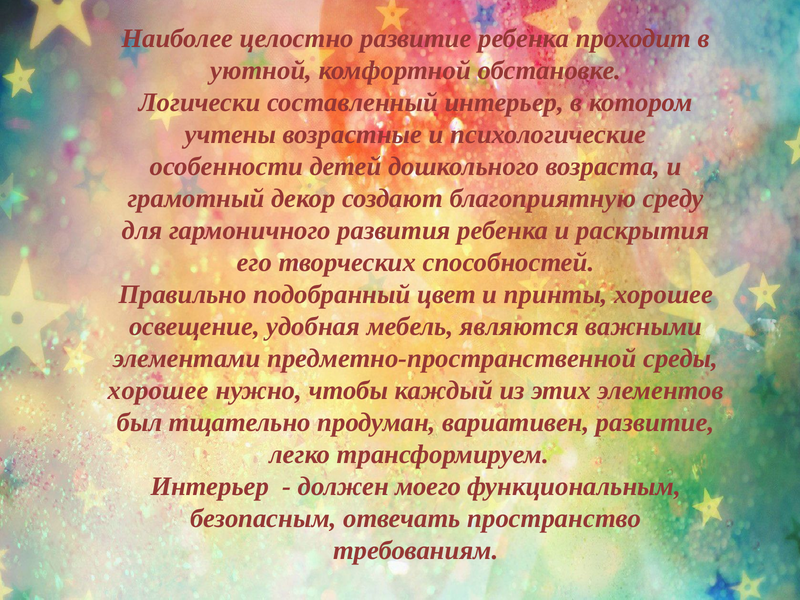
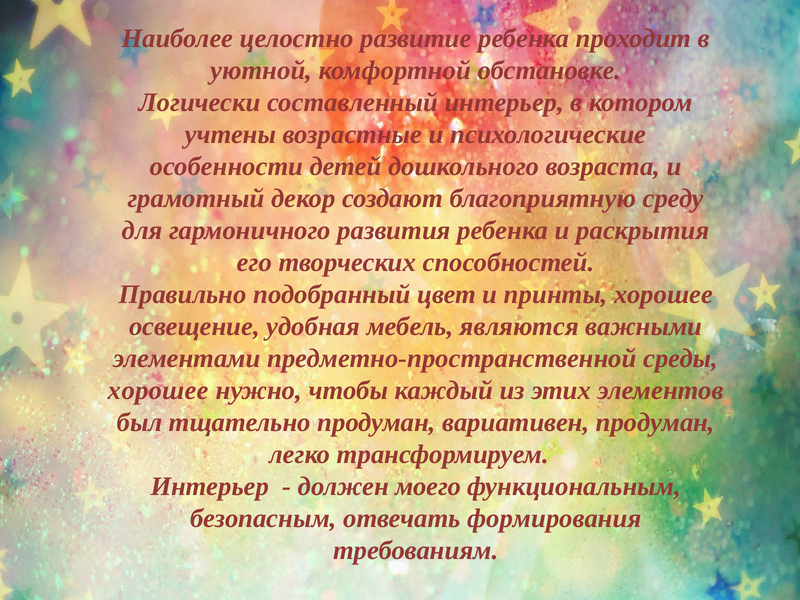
вариативен развитие: развитие -> продуман
пространство: пространство -> формирования
